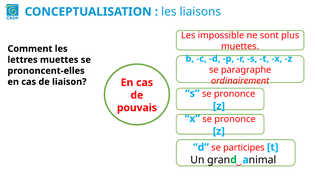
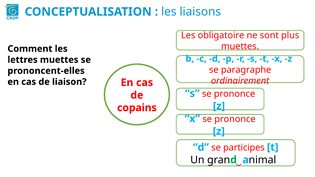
impossible: impossible -> obligatoire
pouvais: pouvais -> copains
